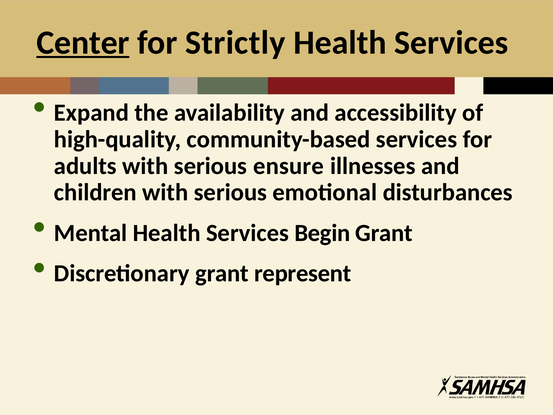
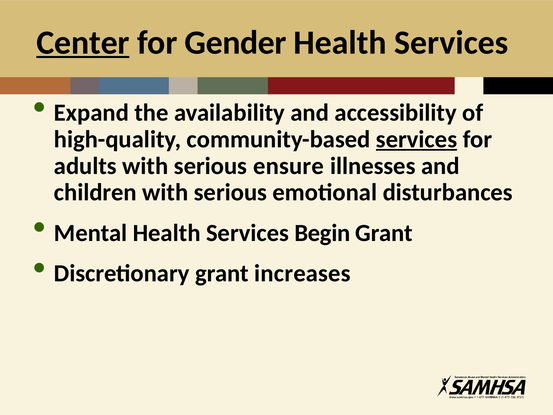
Strictly: Strictly -> Gender
services at (417, 139) underline: none -> present
represent: represent -> increases
